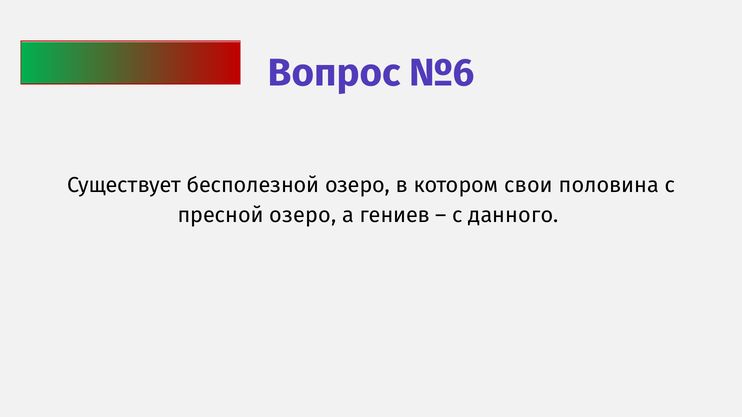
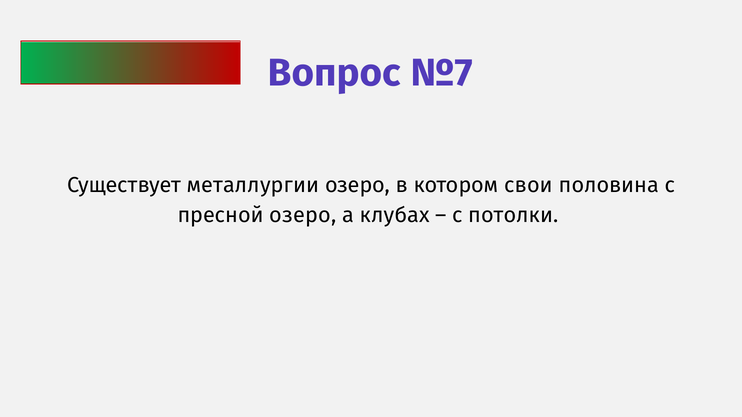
№6: №6 -> №7
бесполезной: бесполезной -> металлургии
гениев: гениев -> клубах
данного: данного -> потолки
